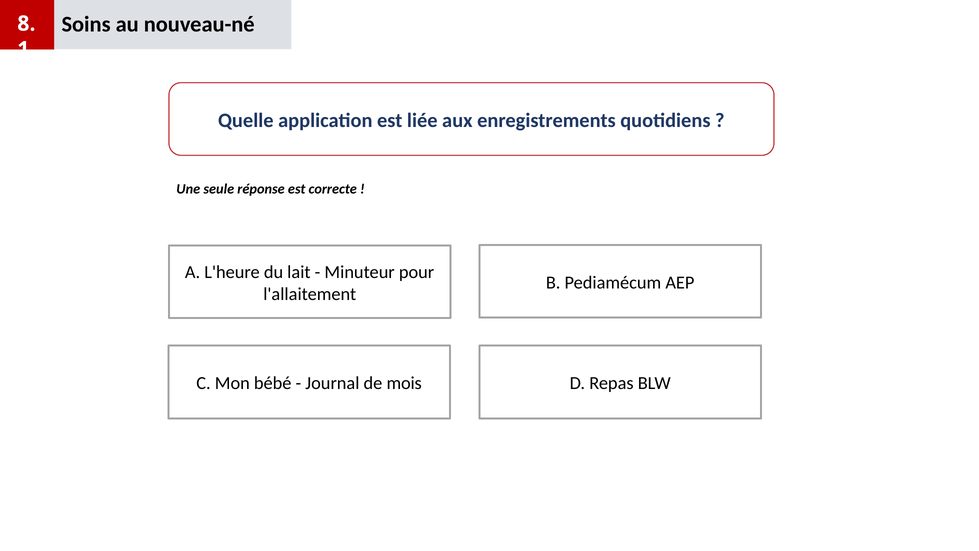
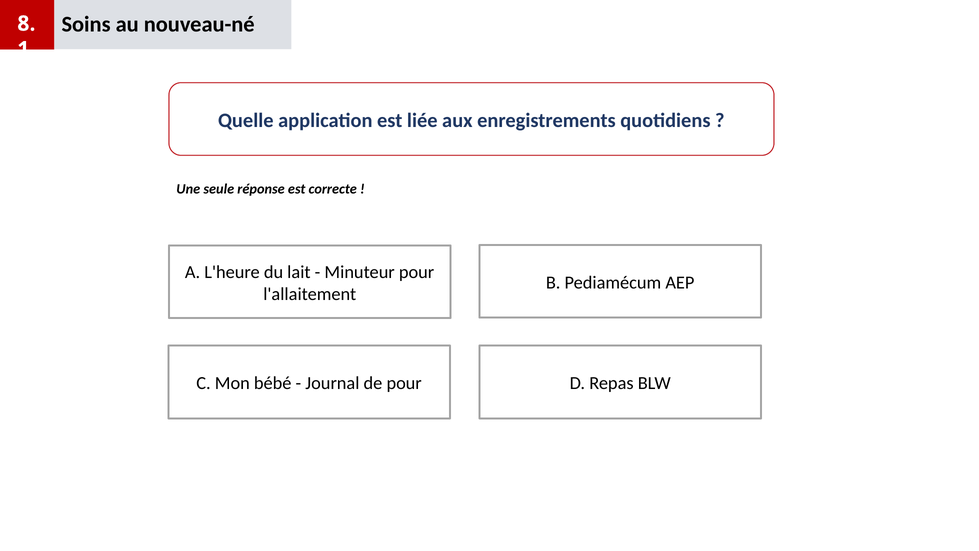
de mois: mois -> pour
